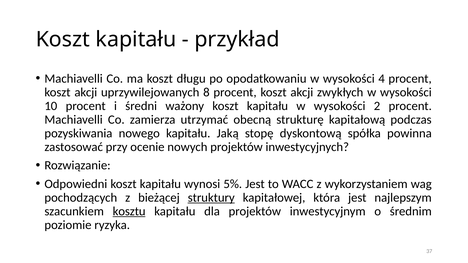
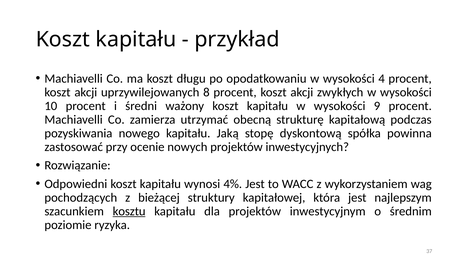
2: 2 -> 9
5%: 5% -> 4%
struktury underline: present -> none
